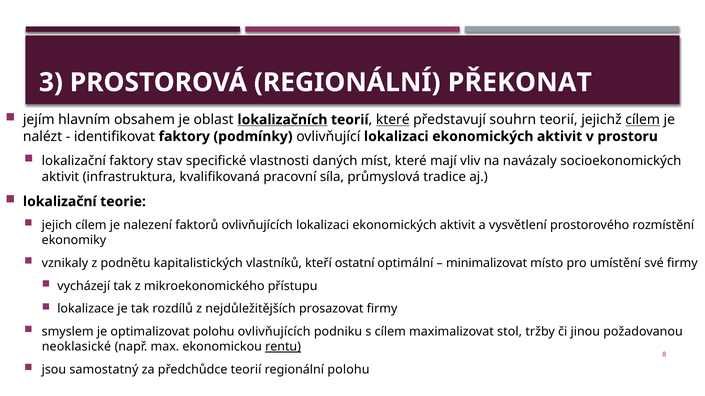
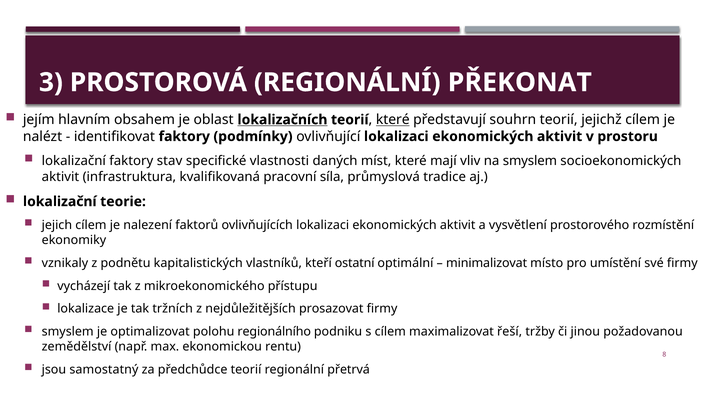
cílem at (643, 120) underline: present -> none
na navázaly: navázaly -> smyslem
rozdílů: rozdílů -> tržních
polohu ovlivňujících: ovlivňujících -> regionálního
stol: stol -> řeší
neoklasické: neoklasické -> zemědělství
rentu underline: present -> none
regionální polohu: polohu -> přetrvá
